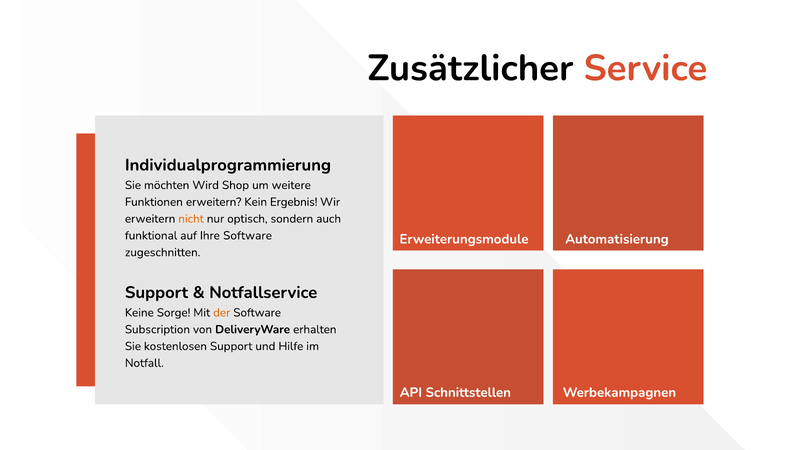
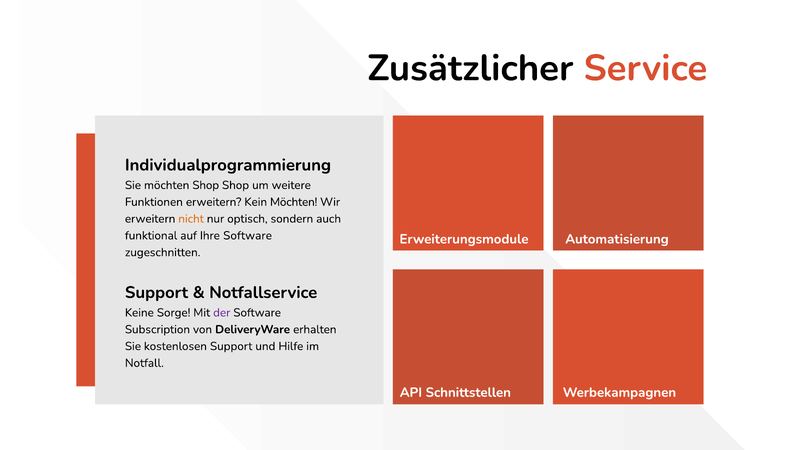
möchten Wird: Wird -> Shop
Kein Ergebnis: Ergebnis -> Möchten
der colour: orange -> purple
